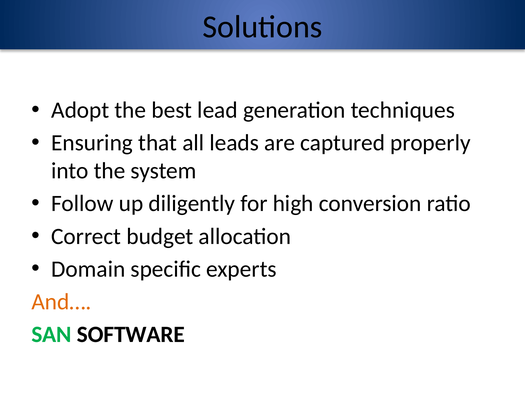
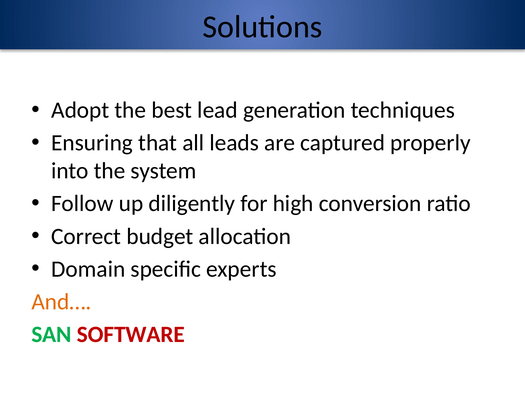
SOFTWARE colour: black -> red
